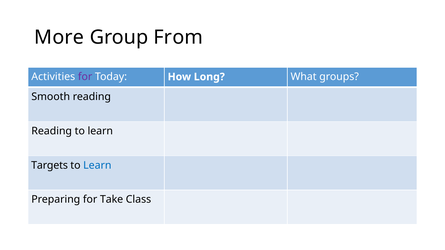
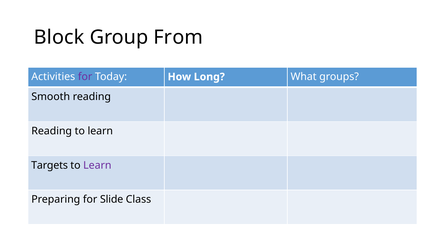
More: More -> Block
Learn at (97, 165) colour: blue -> purple
Take: Take -> Slide
